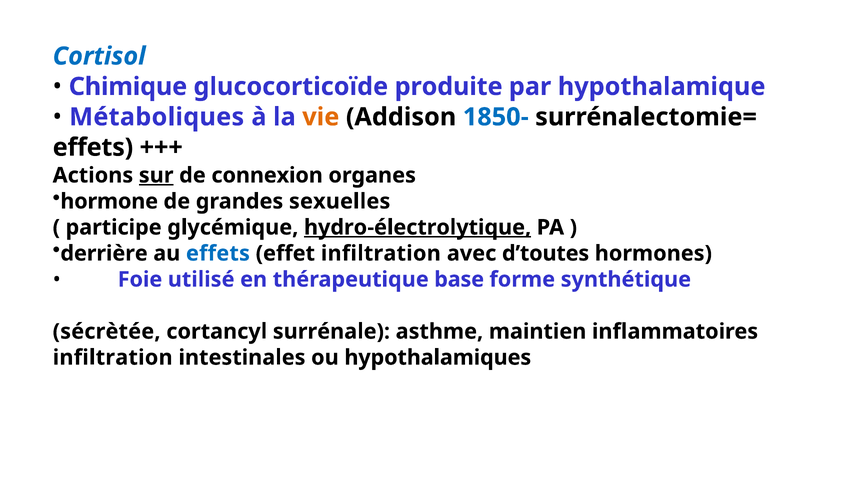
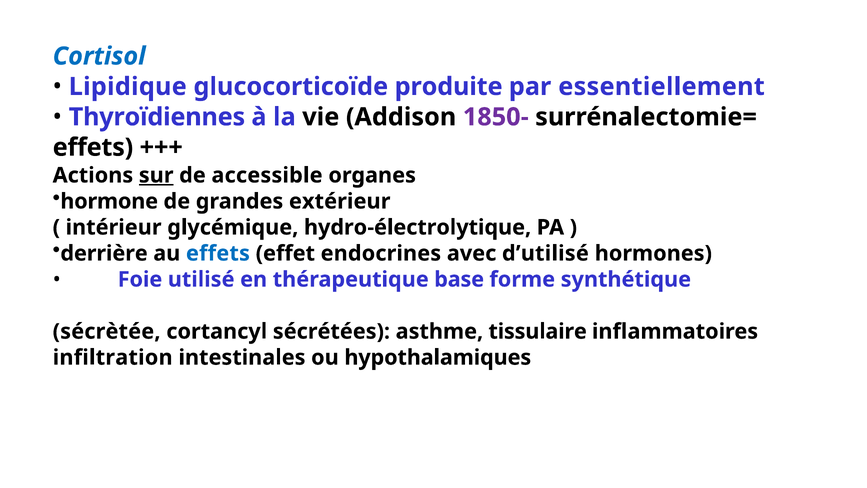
Chimique: Chimique -> Lipidique
hypothalamique: hypothalamique -> essentiellement
Métaboliques: Métaboliques -> Thyroïdiennes
vie colour: orange -> black
1850- colour: blue -> purple
connexion: connexion -> accessible
sexuelles: sexuelles -> extérieur
participe: participe -> intérieur
hydro-électrolytique underline: present -> none
effet infiltration: infiltration -> endocrines
d’toutes: d’toutes -> d’utilisé
surrénale: surrénale -> sécrétées
maintien: maintien -> tissulaire
